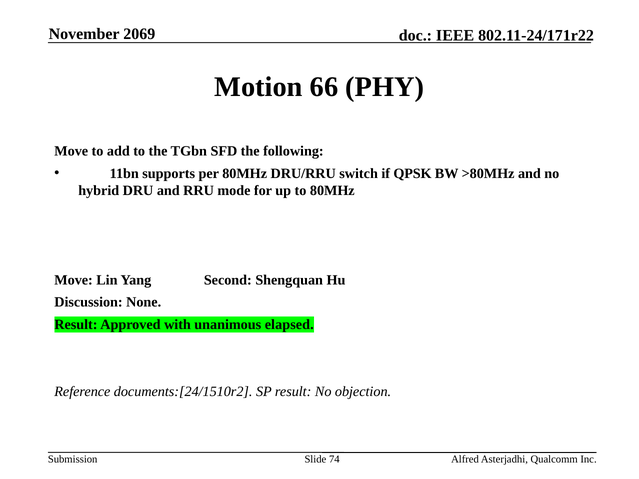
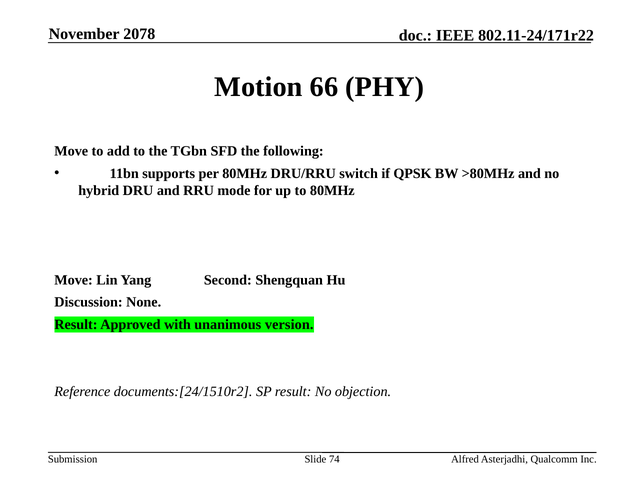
2069: 2069 -> 2078
elapsed: elapsed -> version
